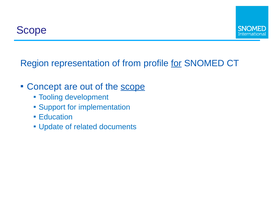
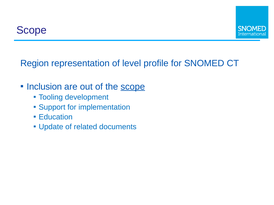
from: from -> level
for at (176, 63) underline: present -> none
Concept: Concept -> Inclusion
